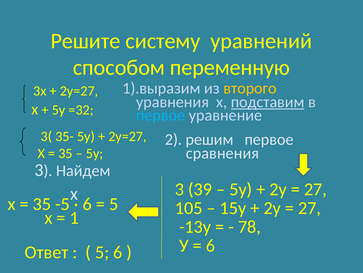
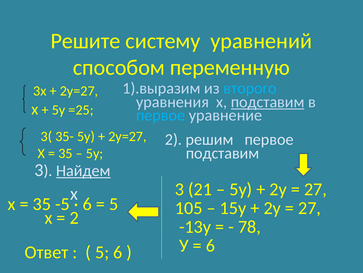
второго colour: yellow -> light blue
=32: =32 -> =25
сравнения at (222, 153): сравнения -> подставим
Найдем underline: none -> present
39: 39 -> 21
1 at (74, 217): 1 -> 2
